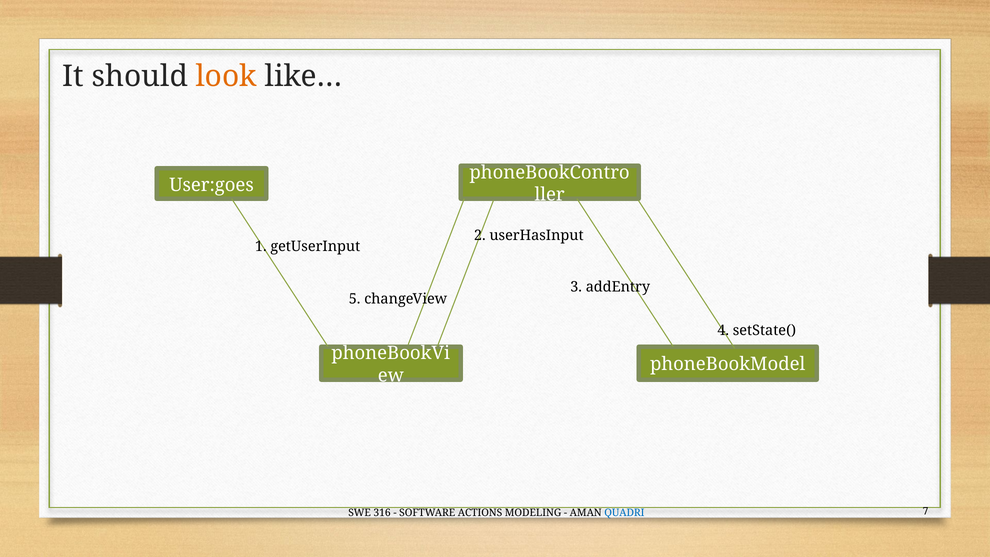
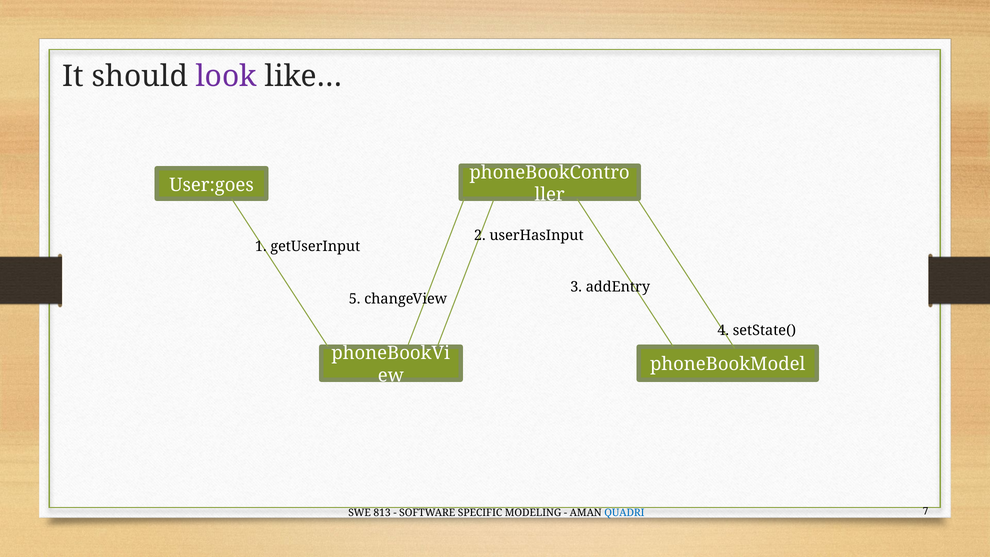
look colour: orange -> purple
316: 316 -> 813
ACTIONS: ACTIONS -> SPECIFIC
